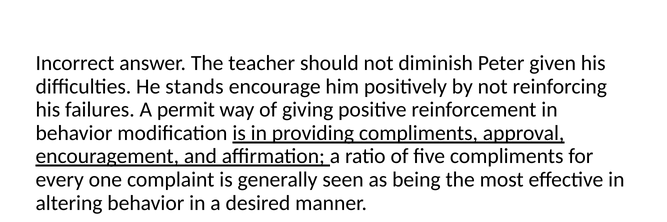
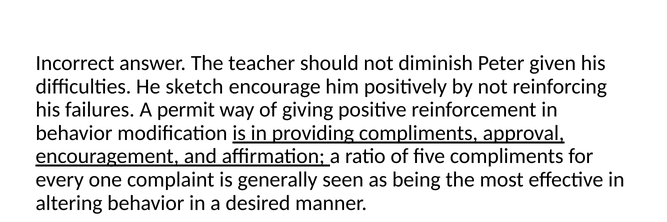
stands: stands -> sketch
